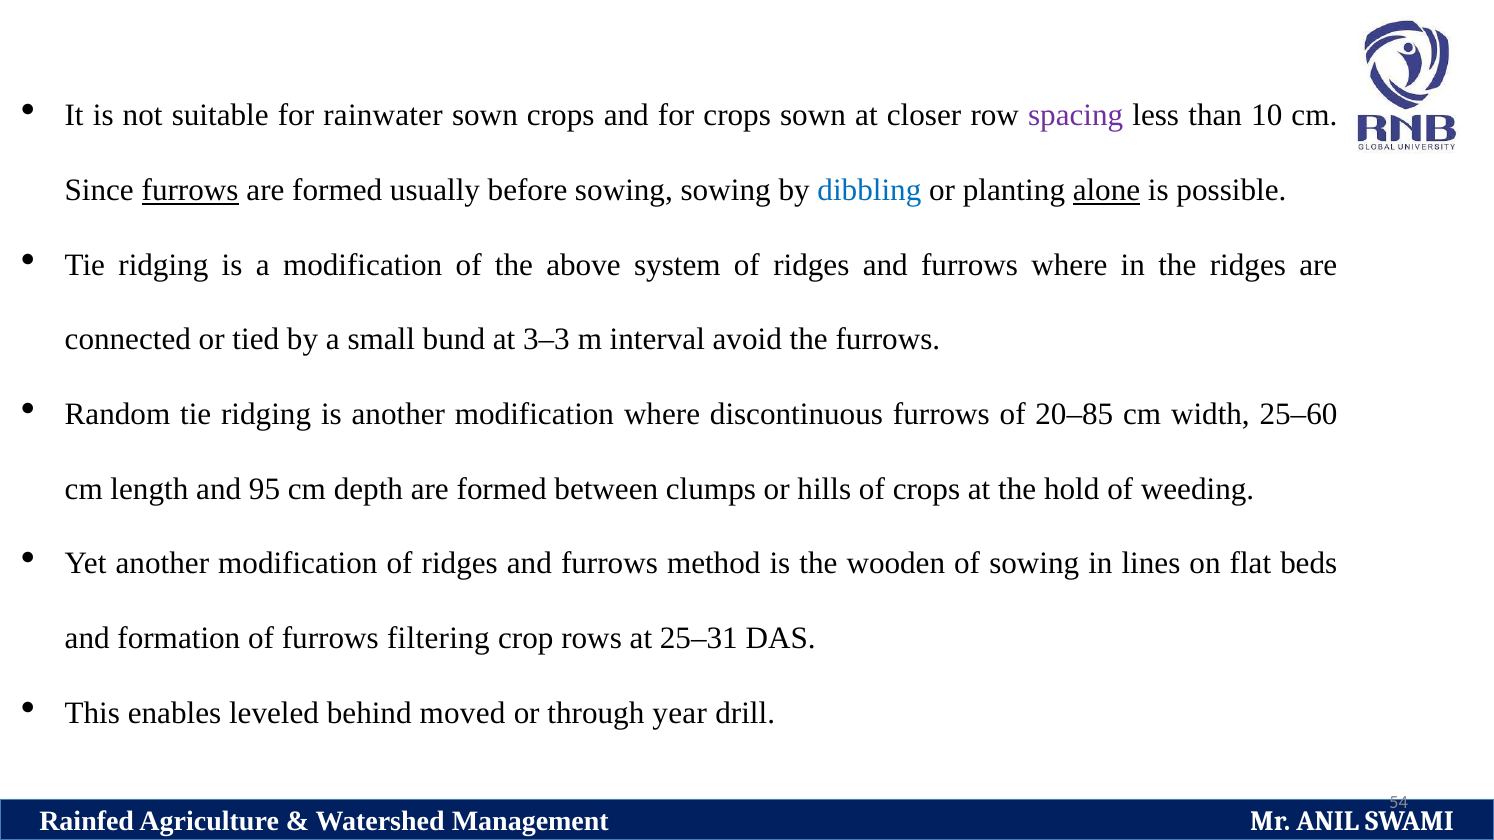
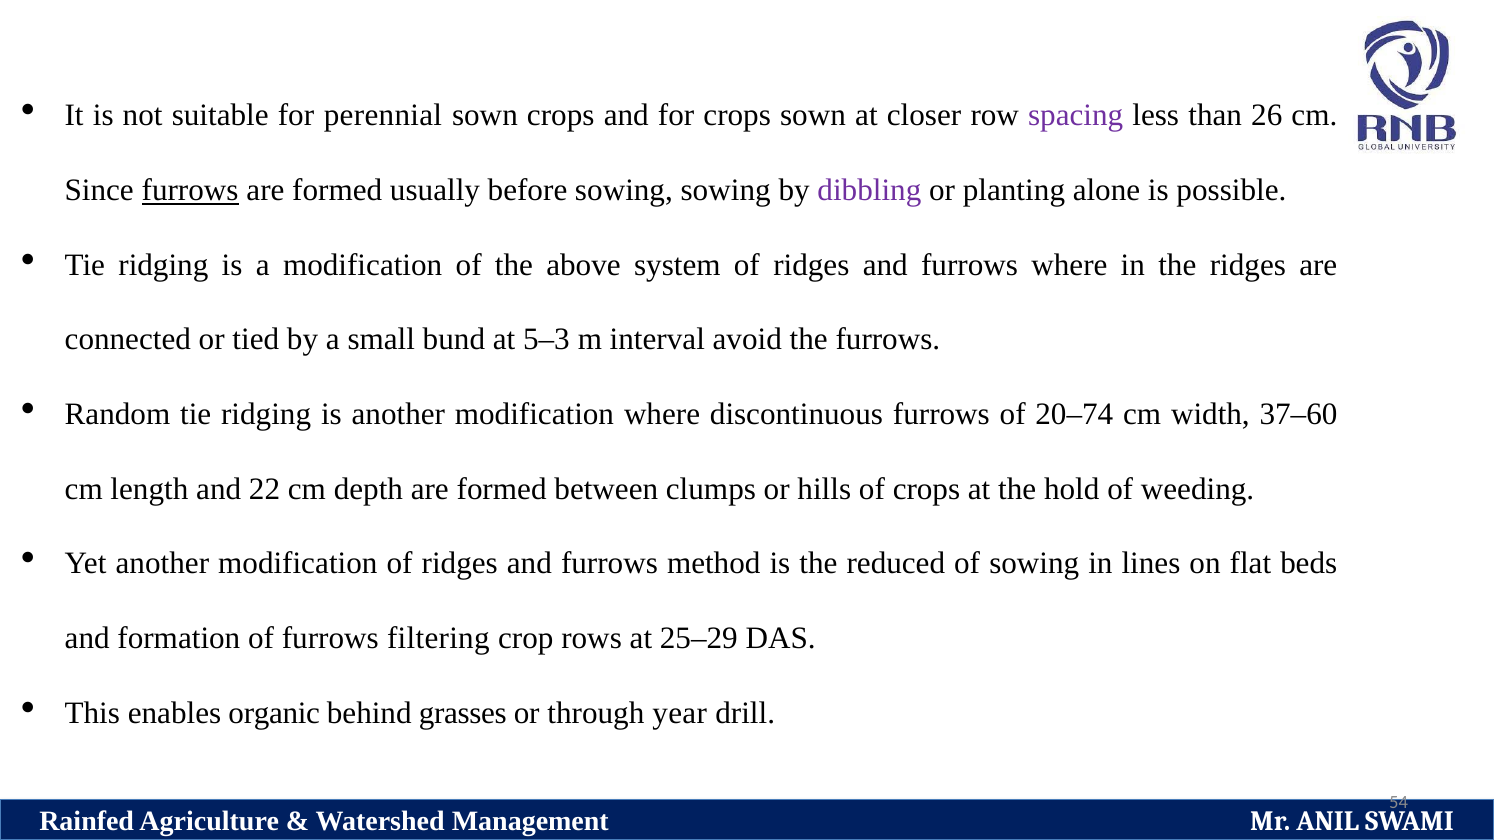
rainwater: rainwater -> perennial
10: 10 -> 26
dibbling colour: blue -> purple
alone underline: present -> none
3–3: 3–3 -> 5–3
20–85: 20–85 -> 20–74
25–60: 25–60 -> 37–60
95: 95 -> 22
wooden: wooden -> reduced
25–31: 25–31 -> 25–29
leveled: leveled -> organic
moved: moved -> grasses
